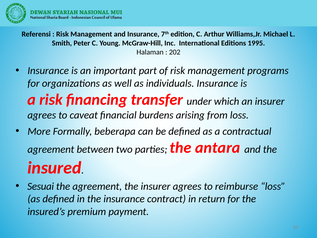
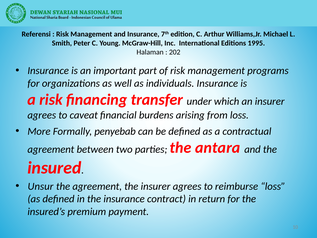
beberapa: beberapa -> penyebab
Sesuai: Sesuai -> Unsur
